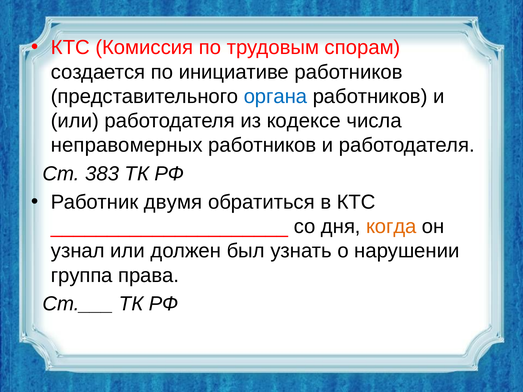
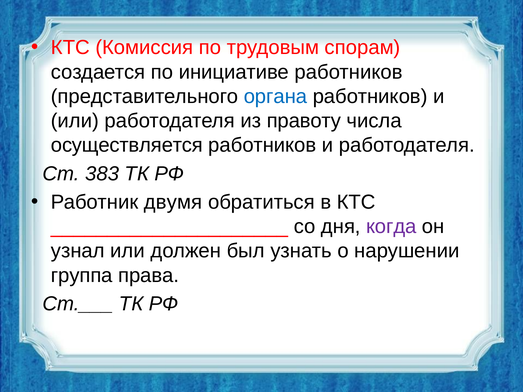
кодексе: кодексе -> правоту
неправомерных: неправомерных -> осуществляется
когда colour: orange -> purple
